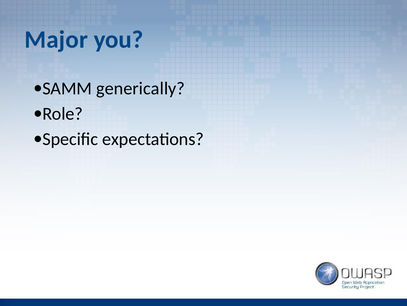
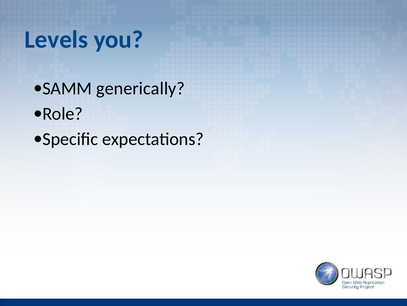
Major: Major -> Levels
